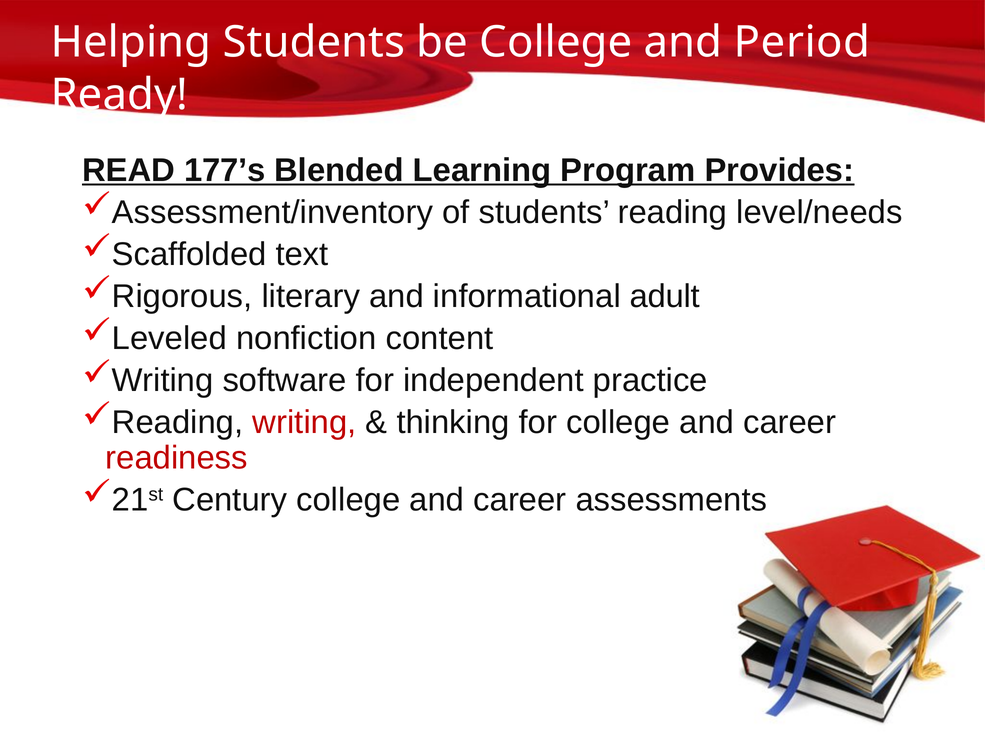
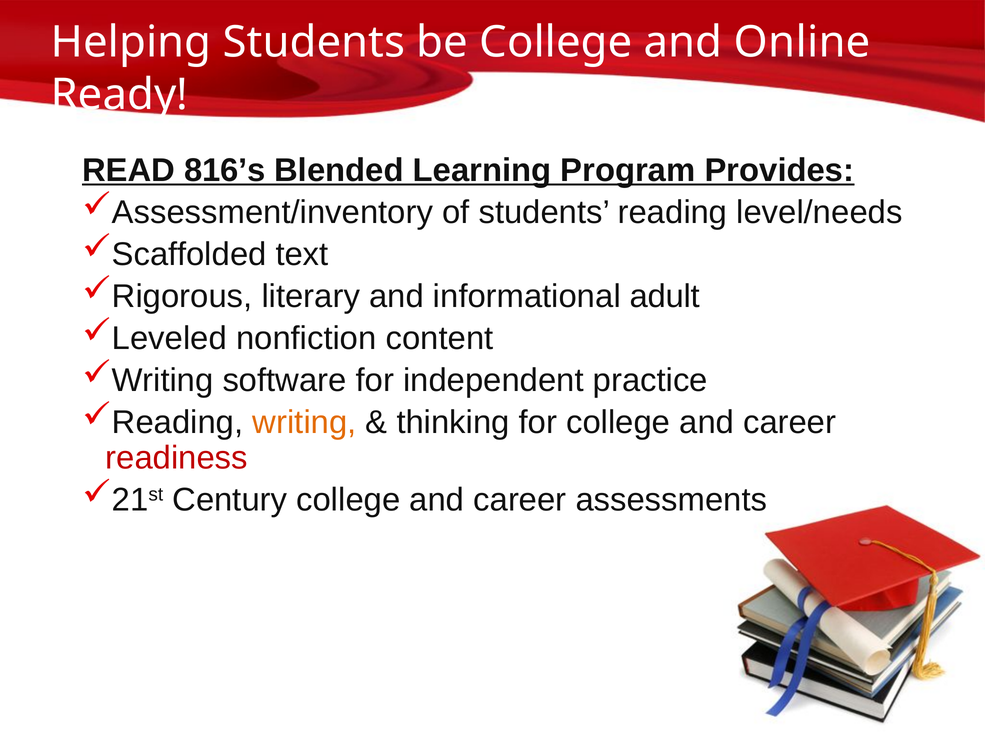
Period: Period -> Online
177’s: 177’s -> 816’s
writing at (304, 422) colour: red -> orange
